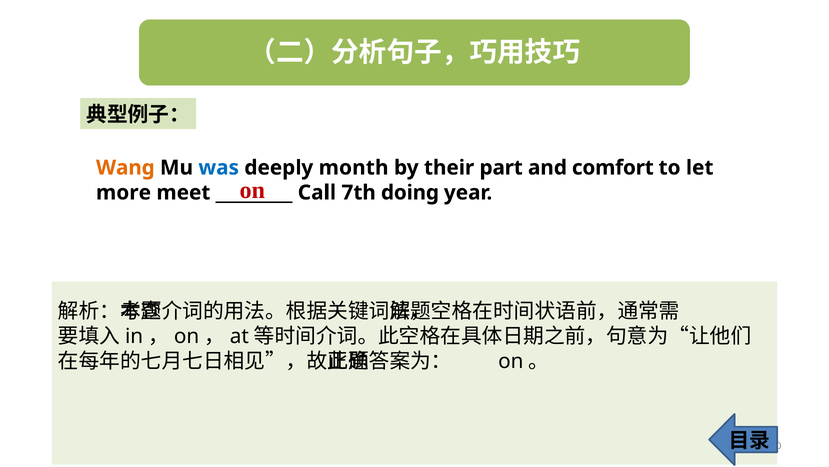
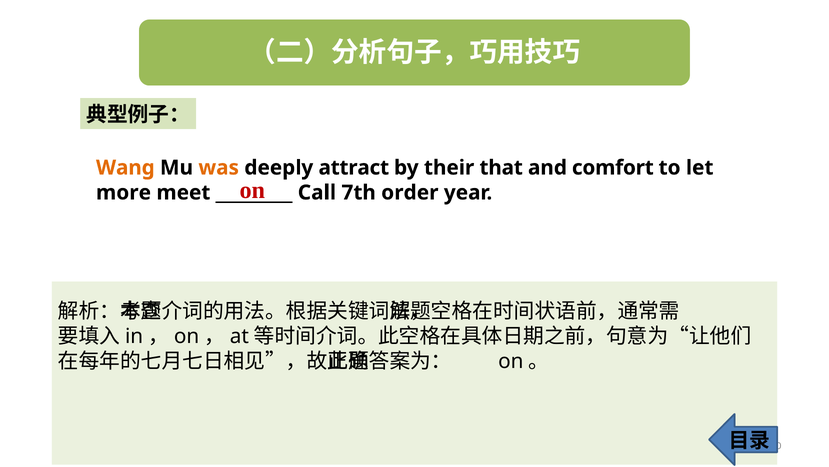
was colour: blue -> orange
month: month -> attract
part: part -> that
doing: doing -> order
